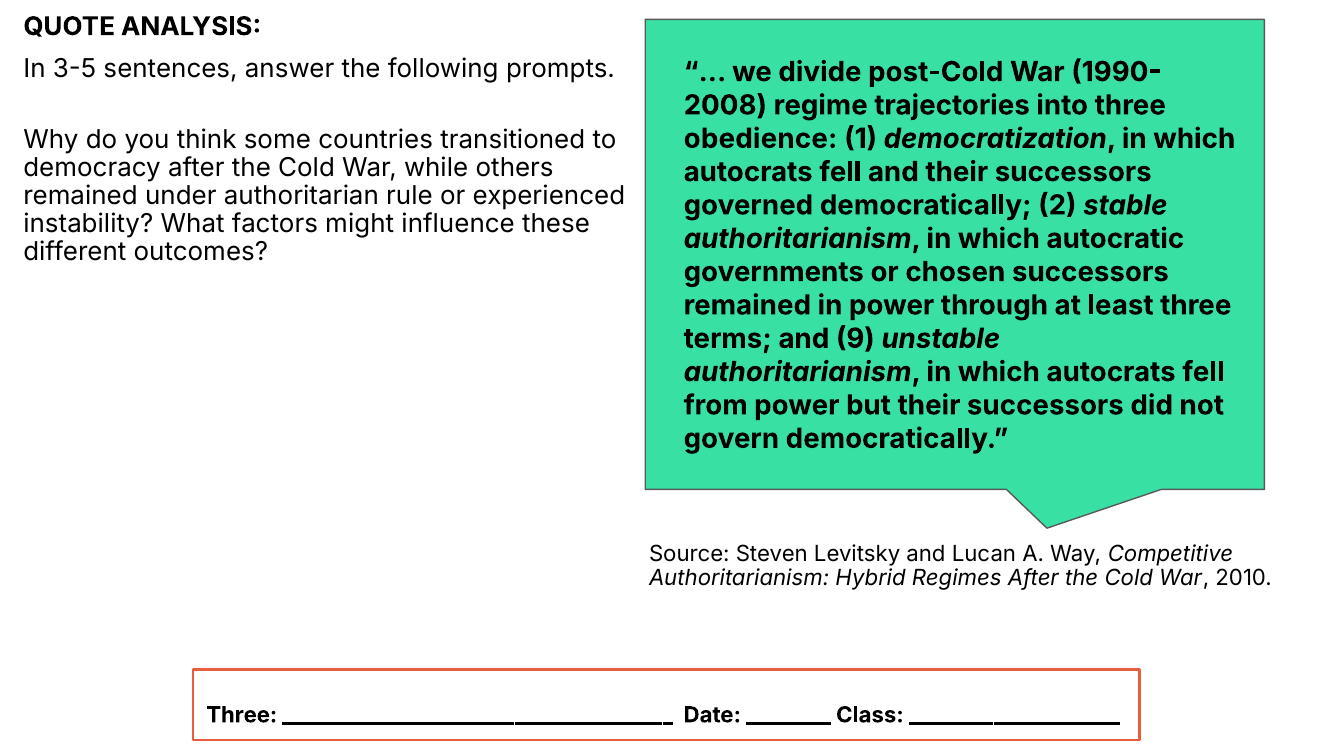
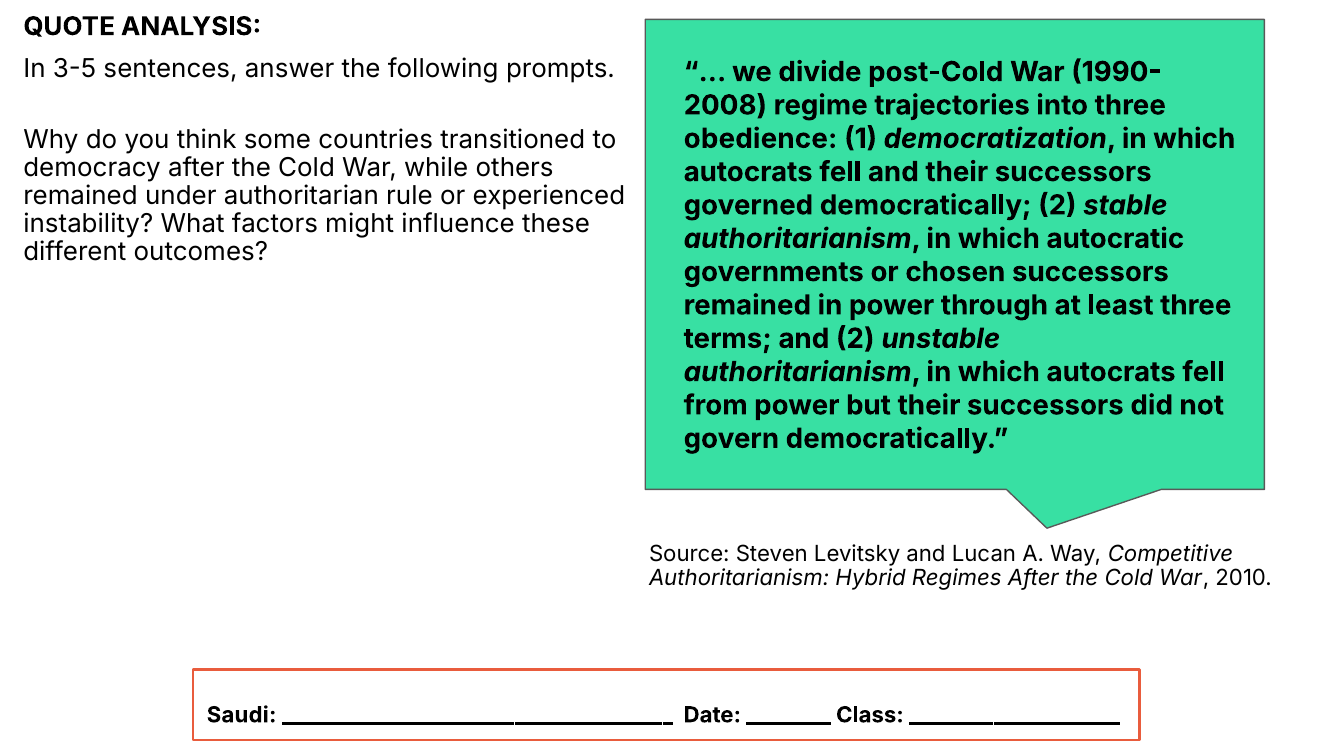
and 9: 9 -> 2
Three at (242, 715): Three -> Saudi
